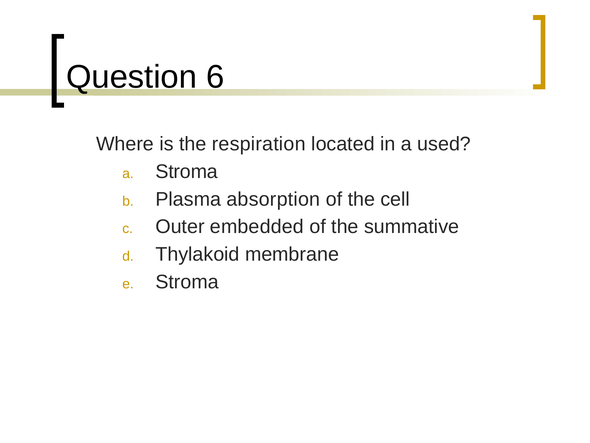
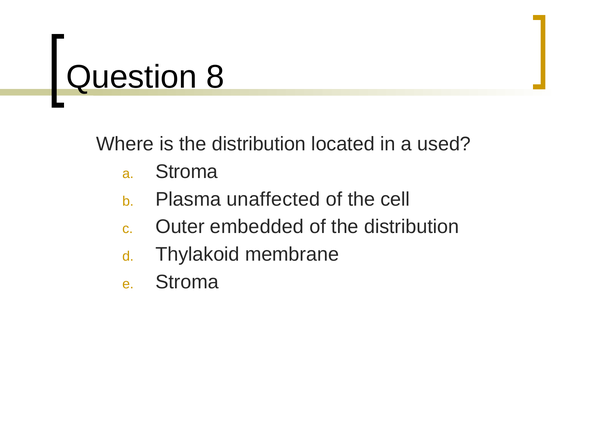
6: 6 -> 8
is the respiration: respiration -> distribution
absorption: absorption -> unaffected
of the summative: summative -> distribution
